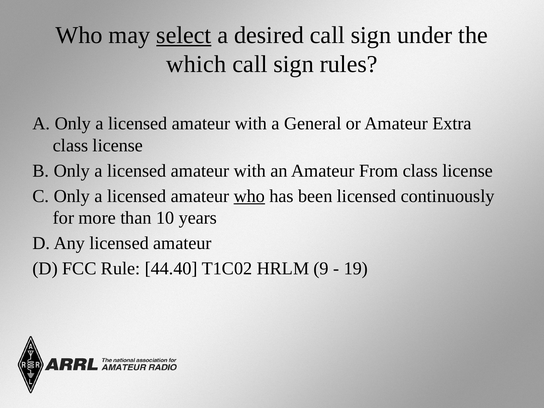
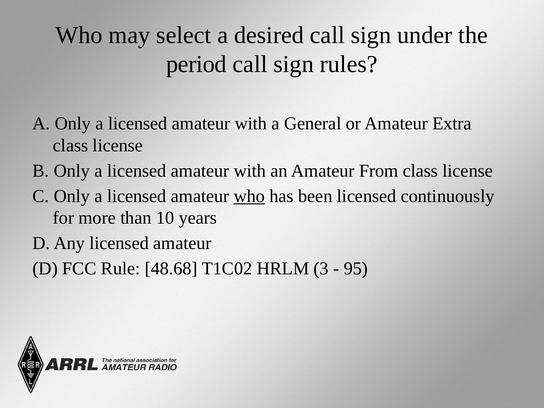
select underline: present -> none
which: which -> period
44.40: 44.40 -> 48.68
9: 9 -> 3
19: 19 -> 95
